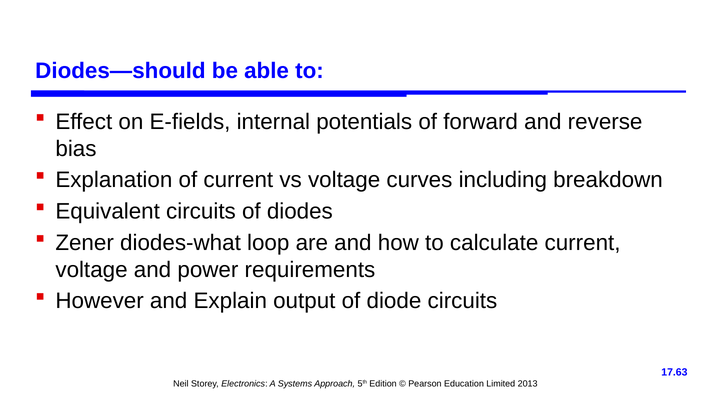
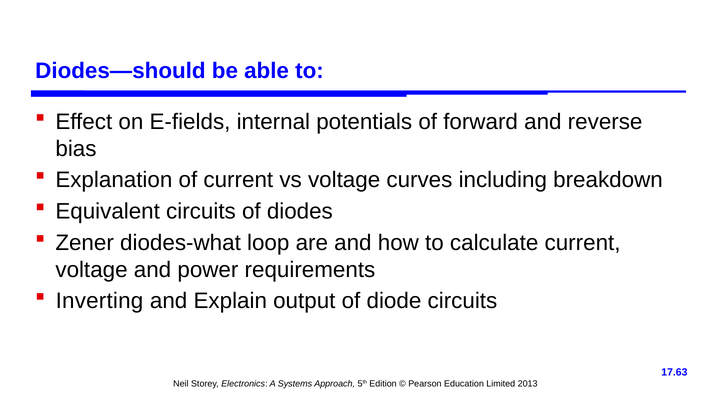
However: However -> Inverting
